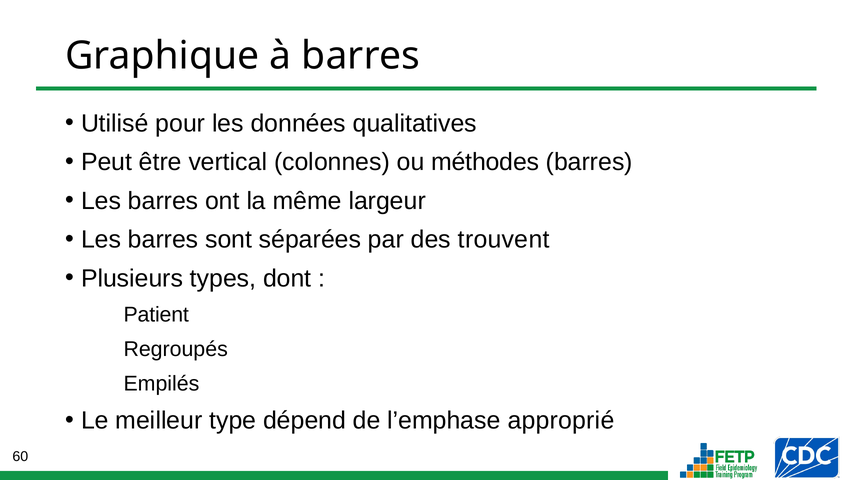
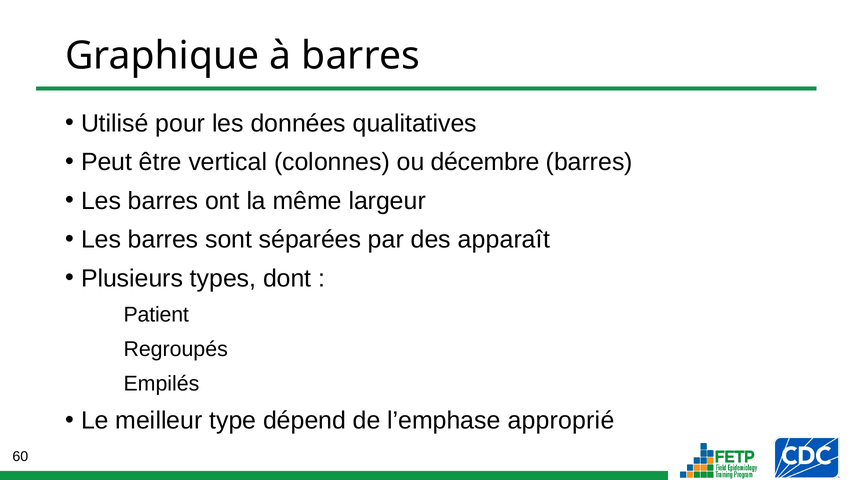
méthodes: méthodes -> décembre
trouvent: trouvent -> apparaît
